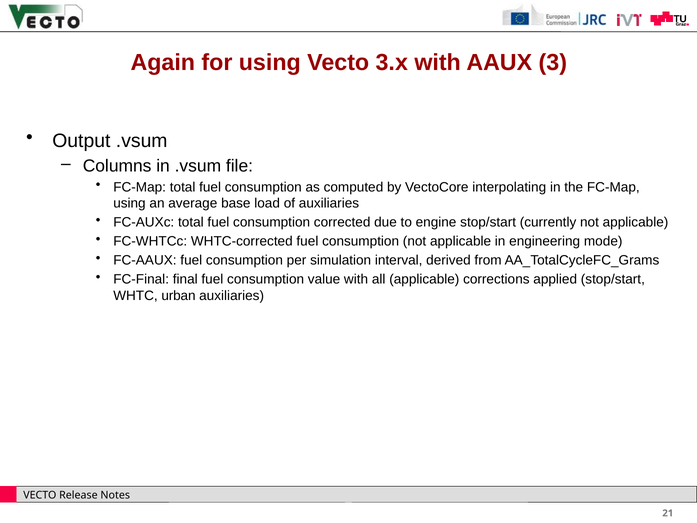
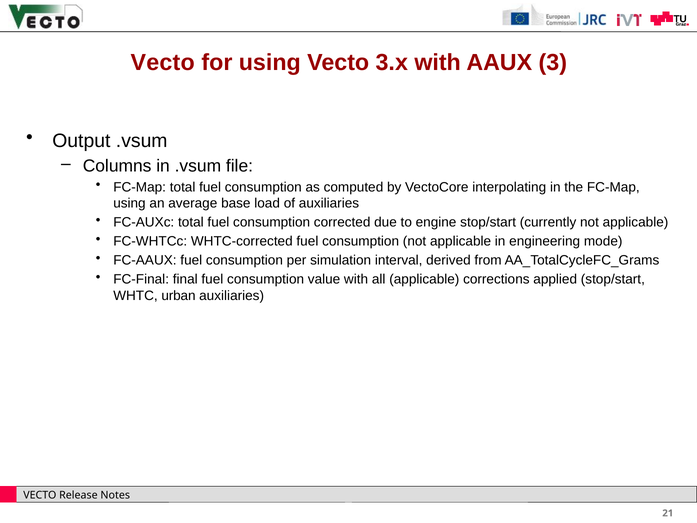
Again at (163, 63): Again -> Vecto
